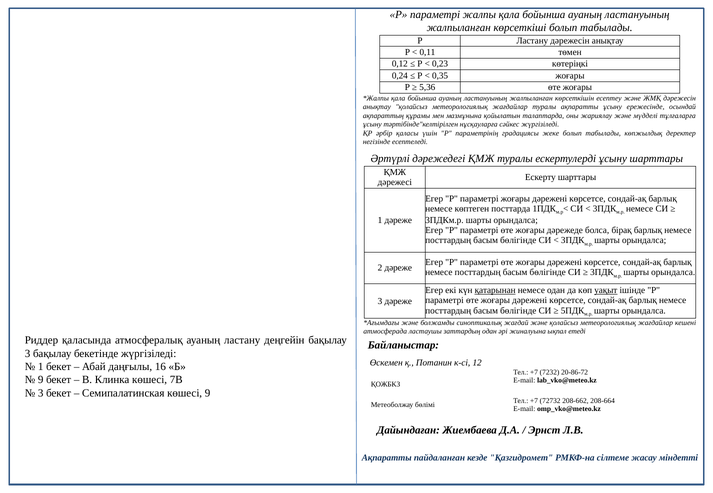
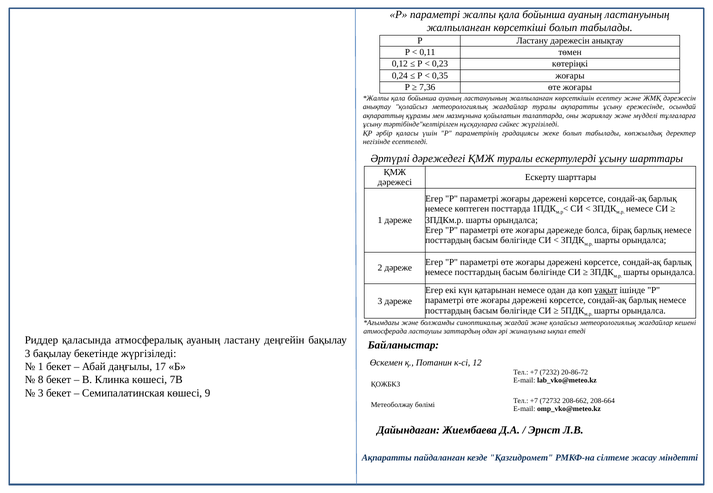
5,36: 5,36 -> 7,36
қатарынан underline: present -> none
16: 16 -> 17
9 at (41, 380): 9 -> 8
